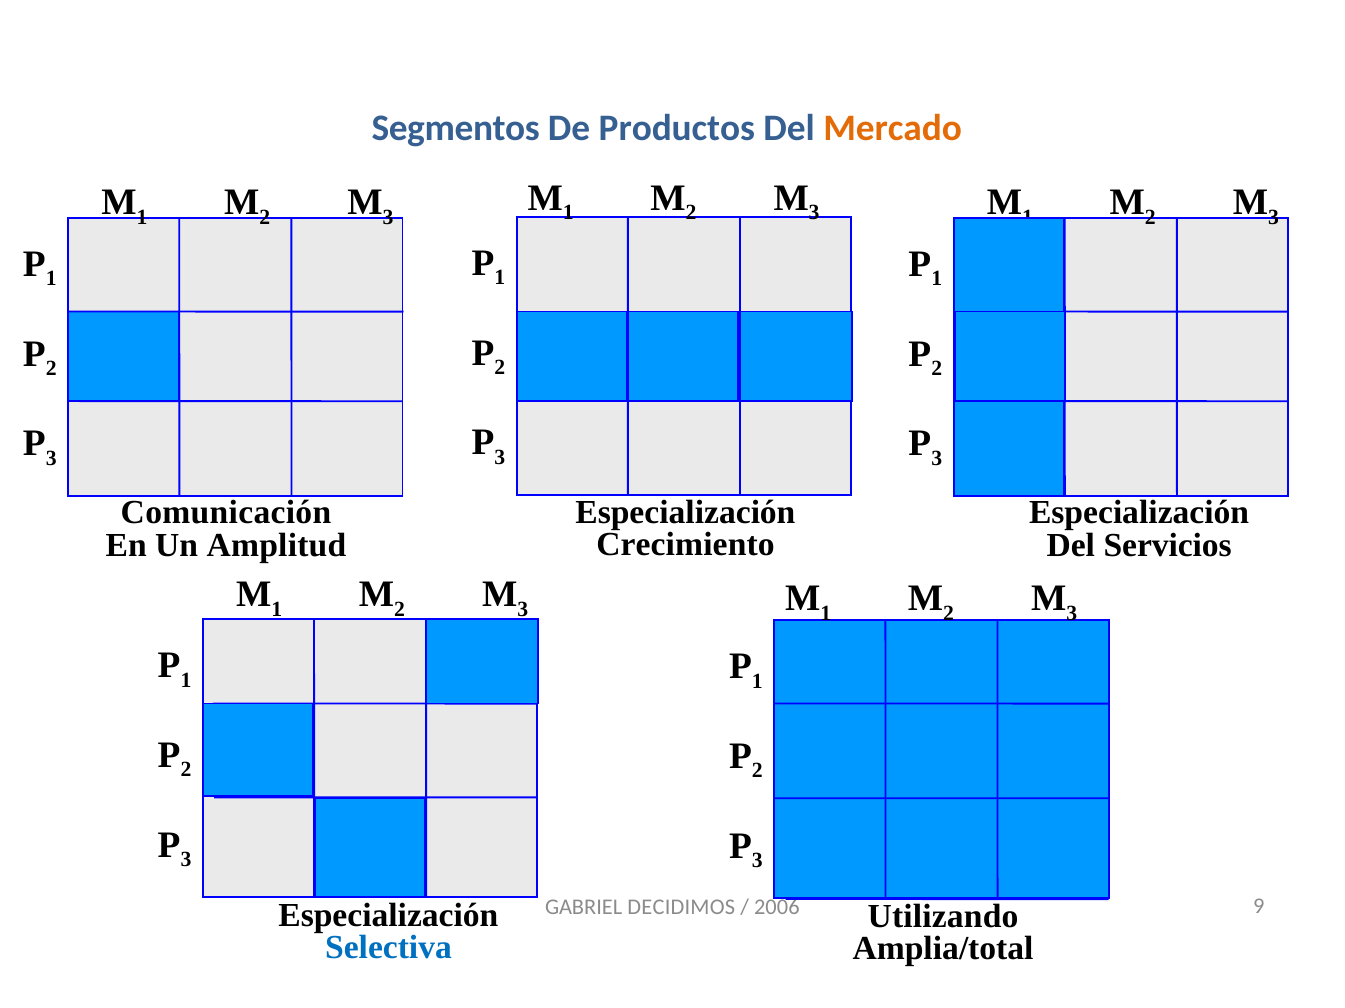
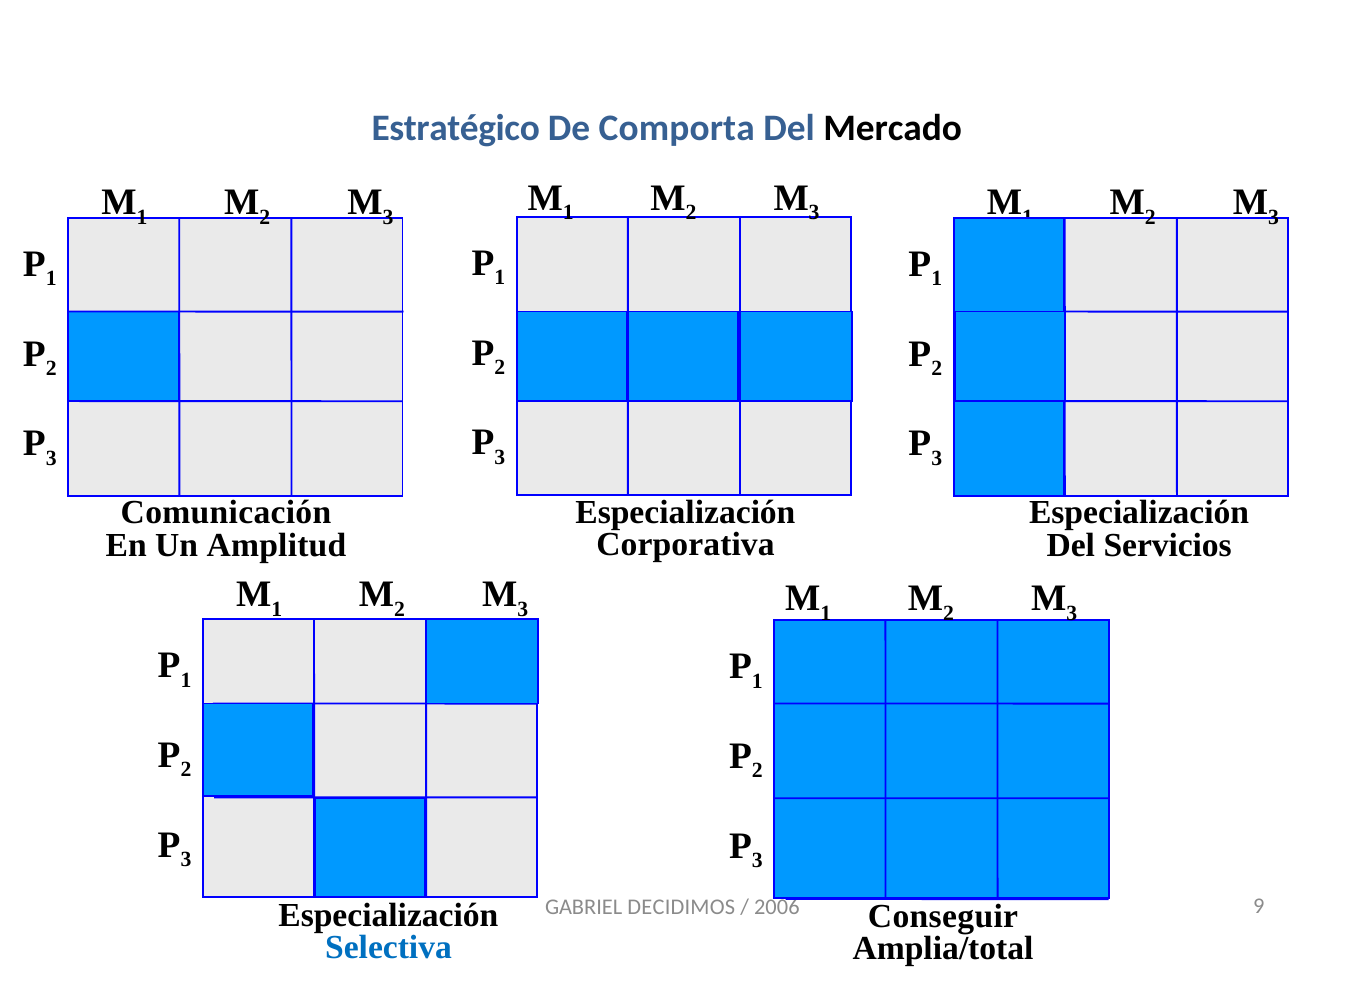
Segmentos: Segmentos -> Estratégico
Productos: Productos -> Comporta
Mercado colour: orange -> black
Crecimiento: Crecimiento -> Corporativa
Utilizando: Utilizando -> Conseguir
